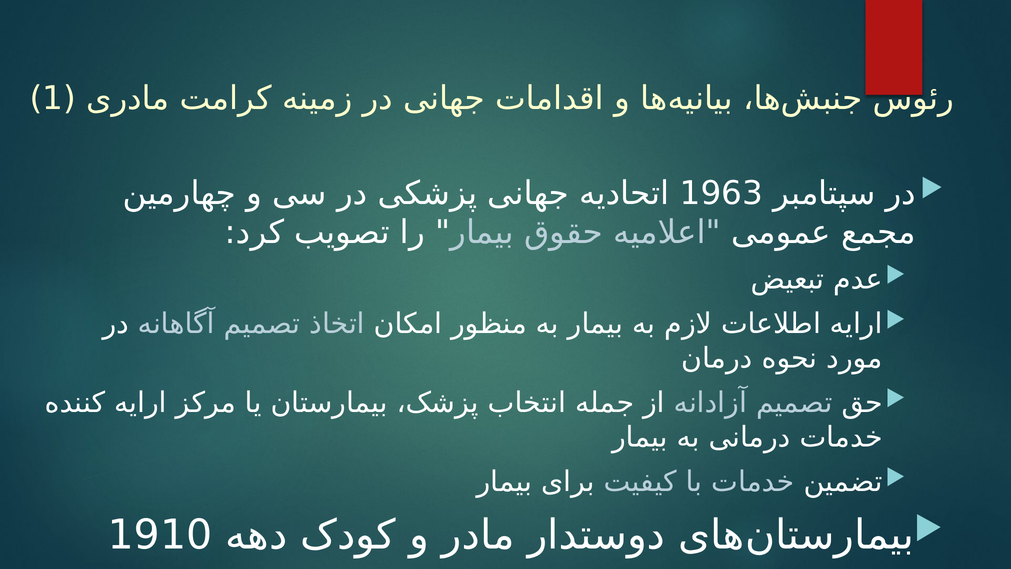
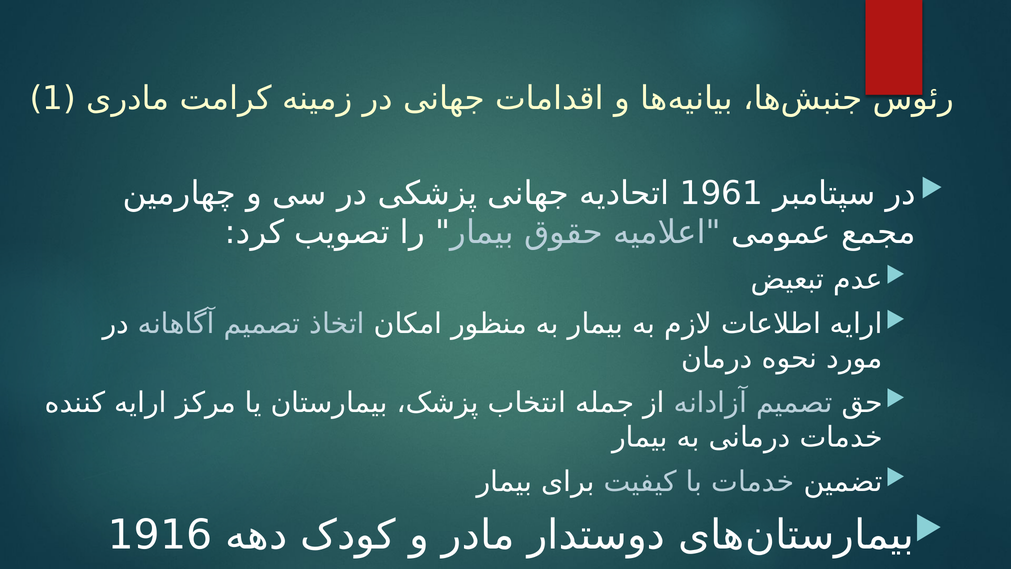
1963: 1963 -> 1961
1910: 1910 -> 1916
